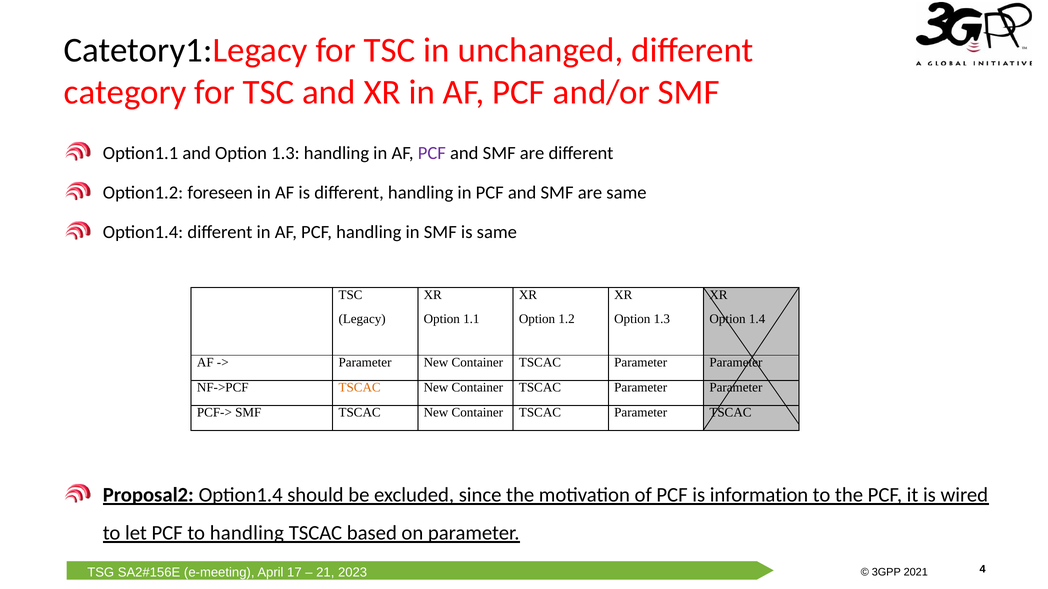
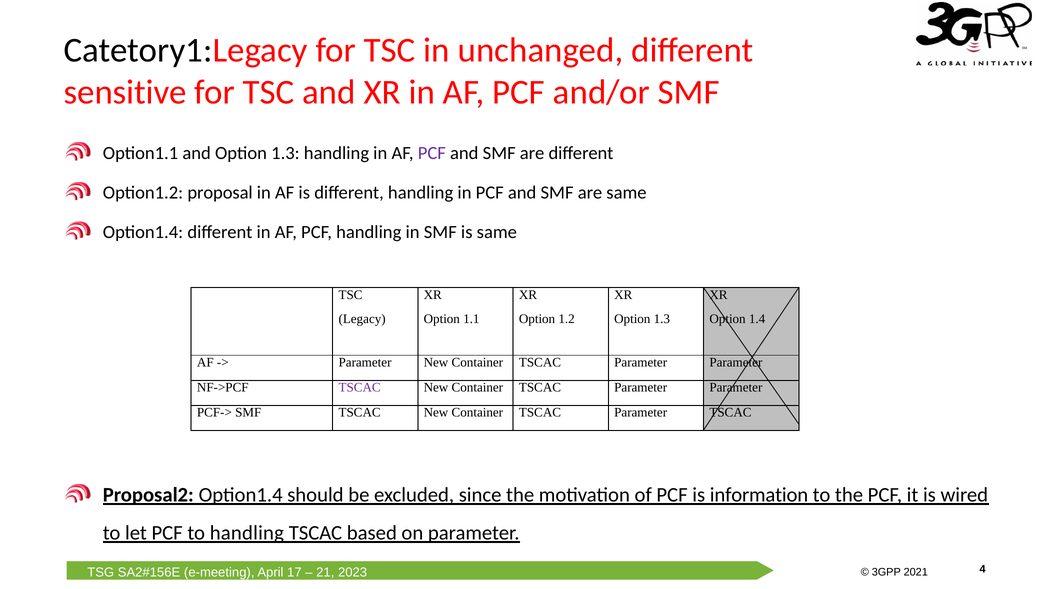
category: category -> sensitive
foreseen: foreseen -> proposal
TSCAC at (360, 388) colour: orange -> purple
